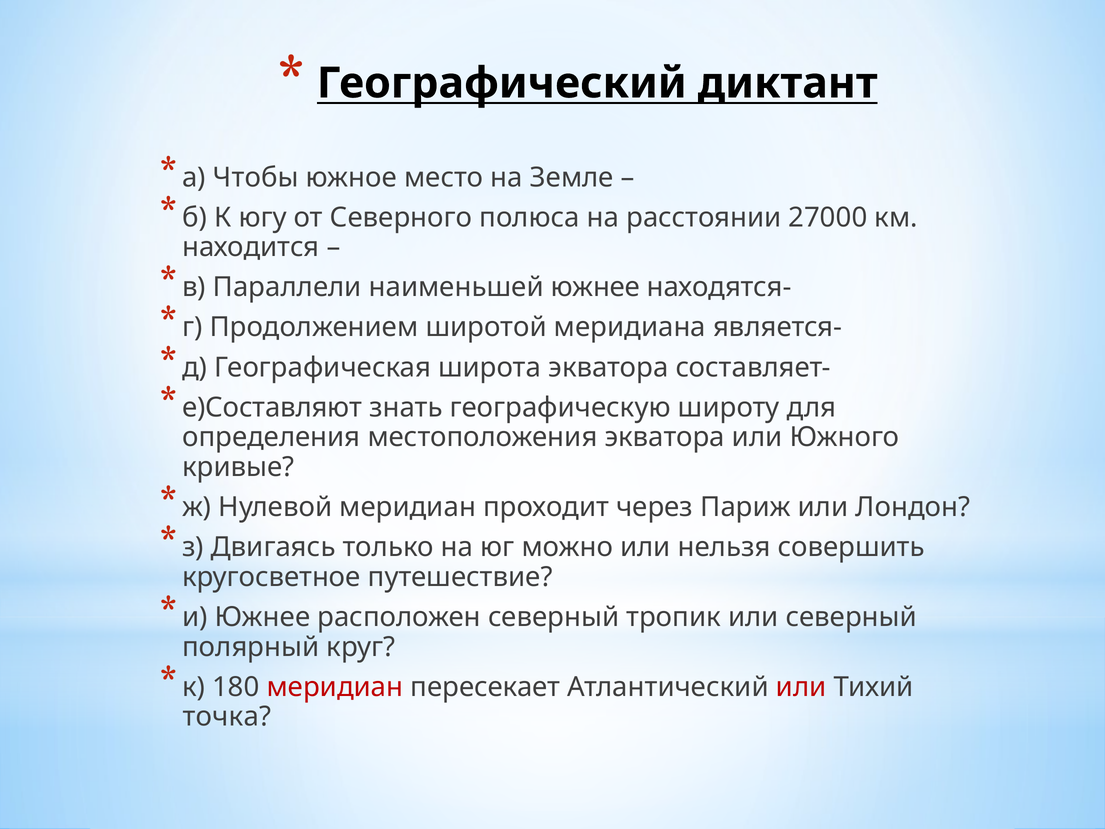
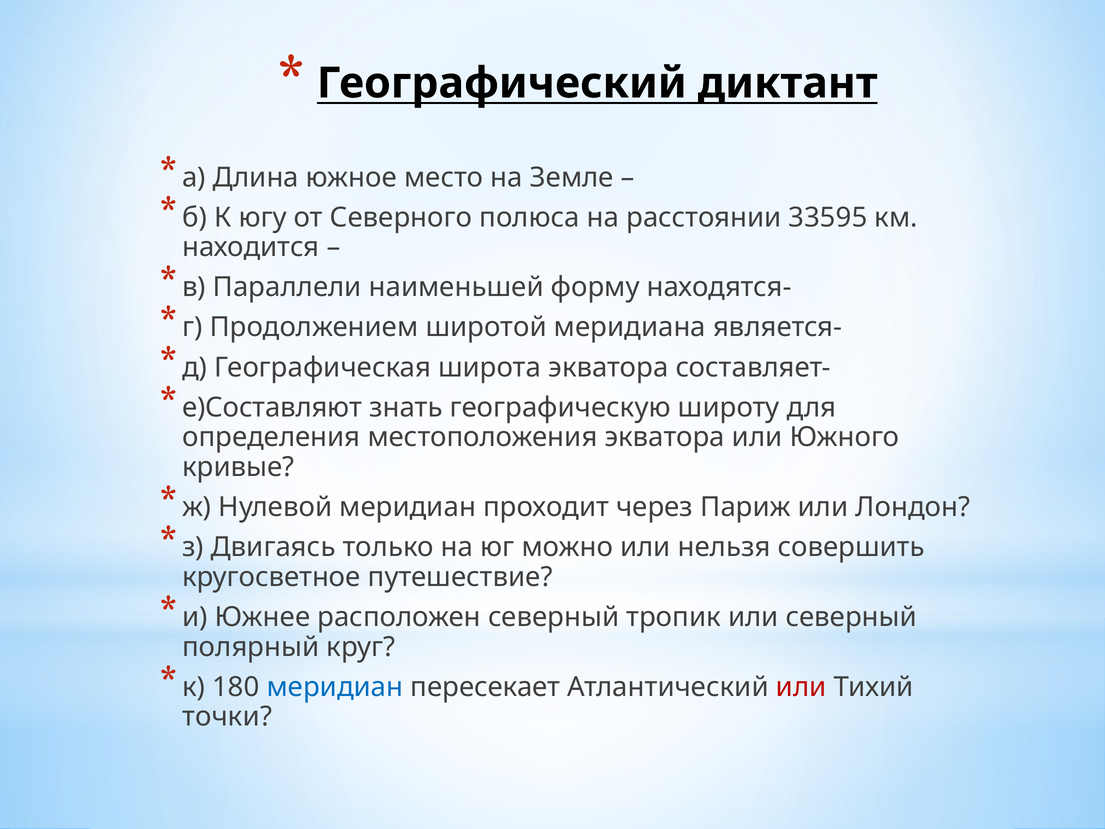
Чтобы: Чтобы -> Длина
27000: 27000 -> 33595
наименьшей южнее: южнее -> форму
меридиан at (335, 687) colour: red -> blue
точка: точка -> точки
